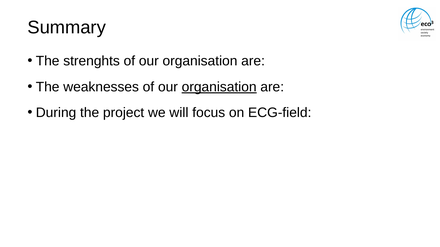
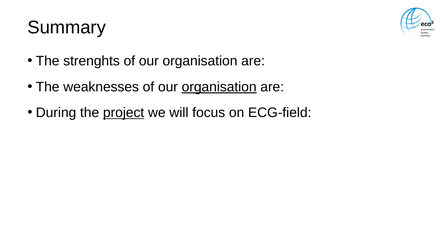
project underline: none -> present
